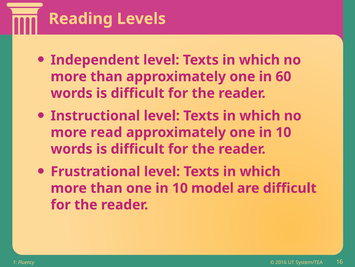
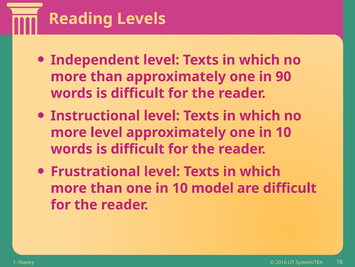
60: 60 -> 90
more read: read -> level
